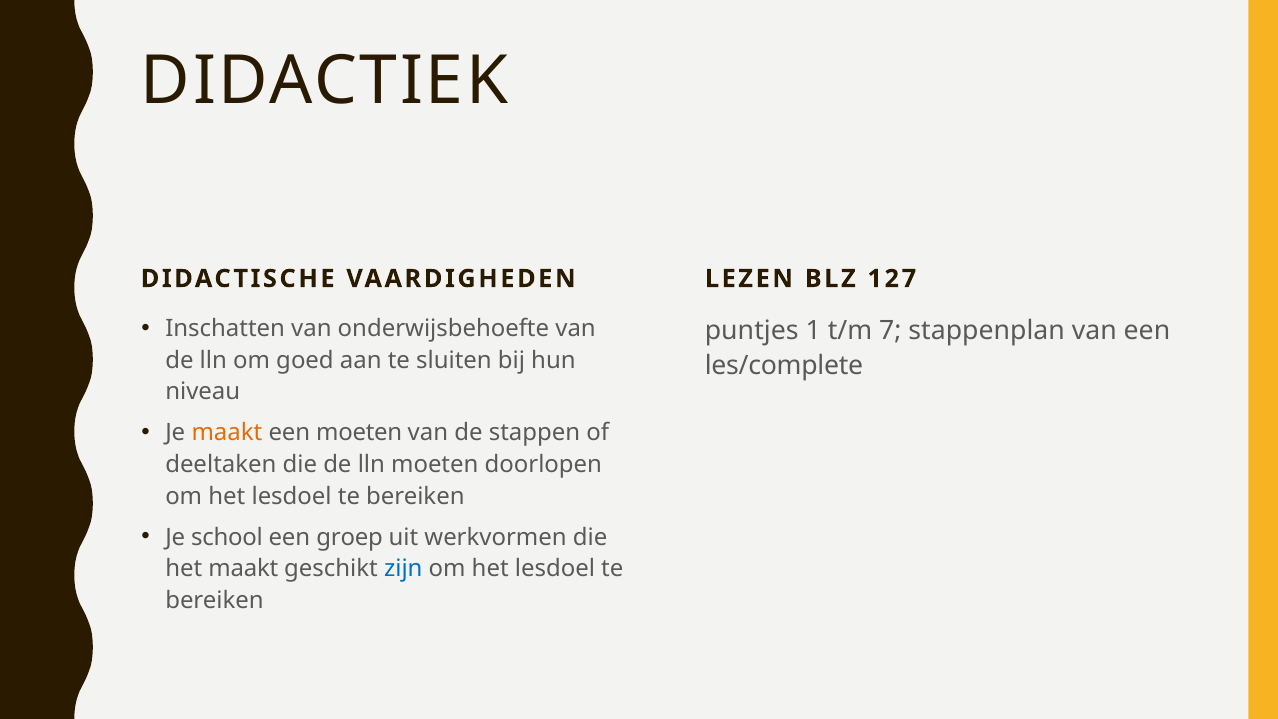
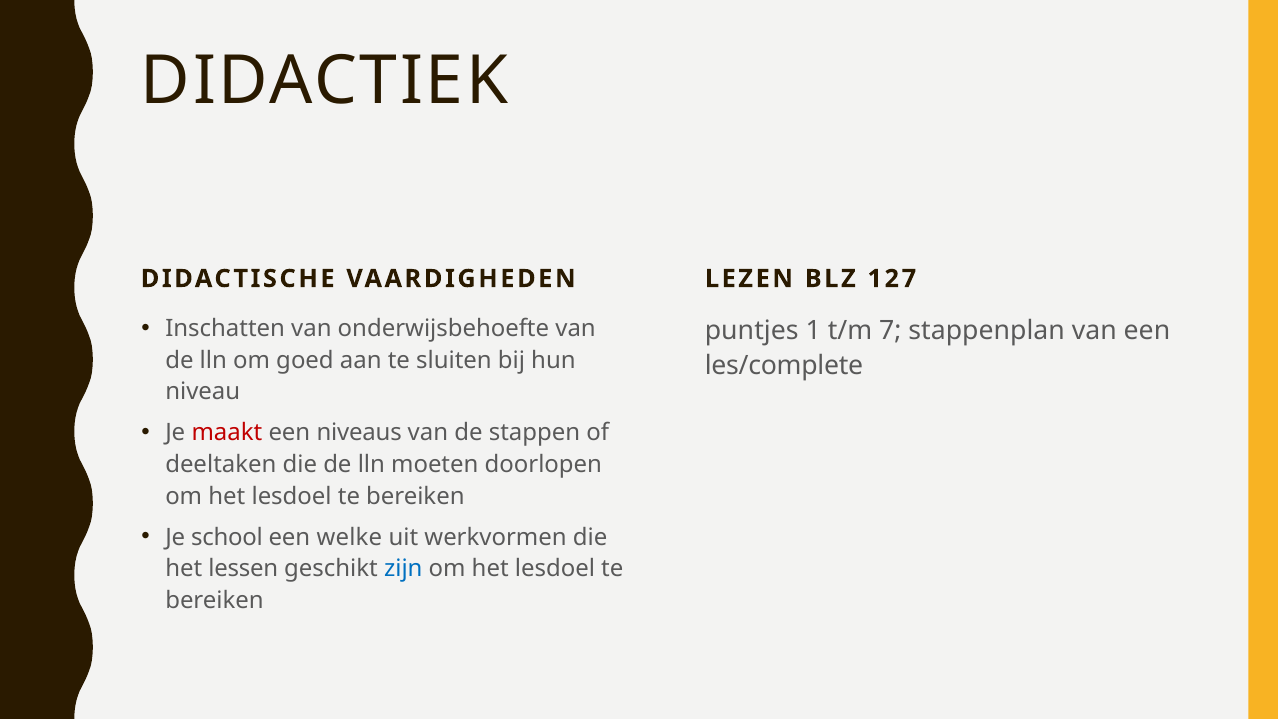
maakt at (227, 433) colour: orange -> red
een moeten: moeten -> niveaus
groep: groep -> welke
het maakt: maakt -> lessen
